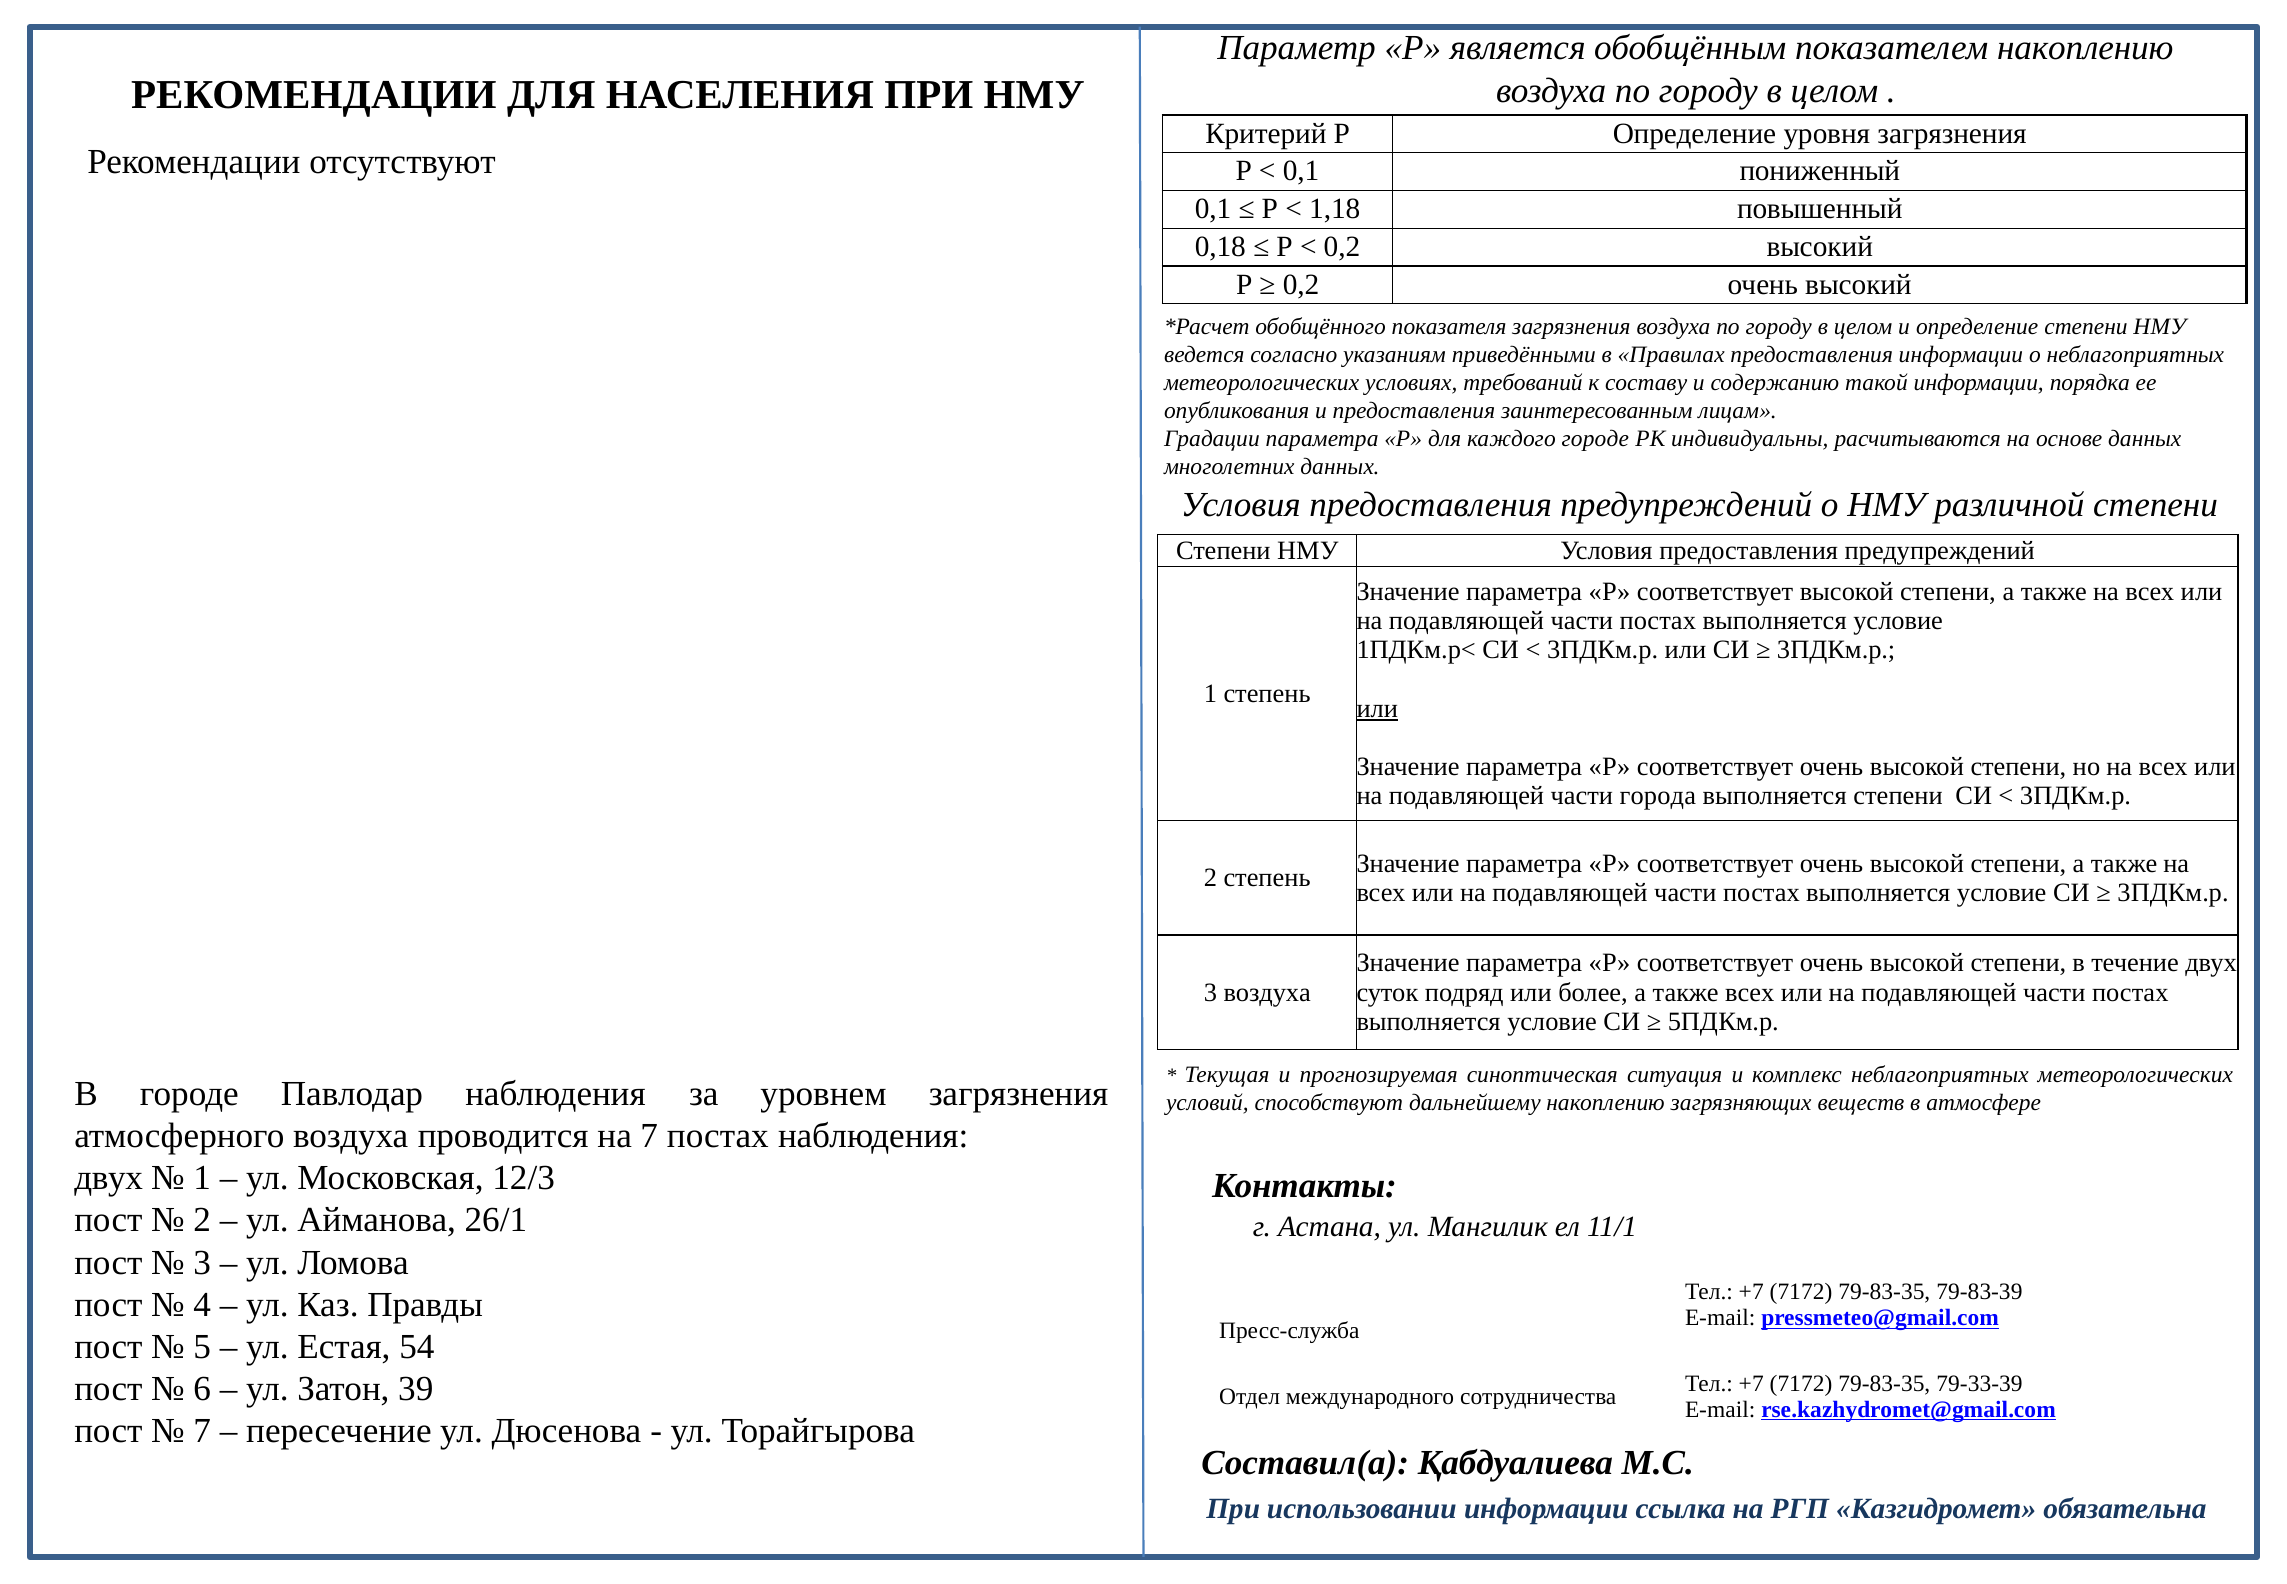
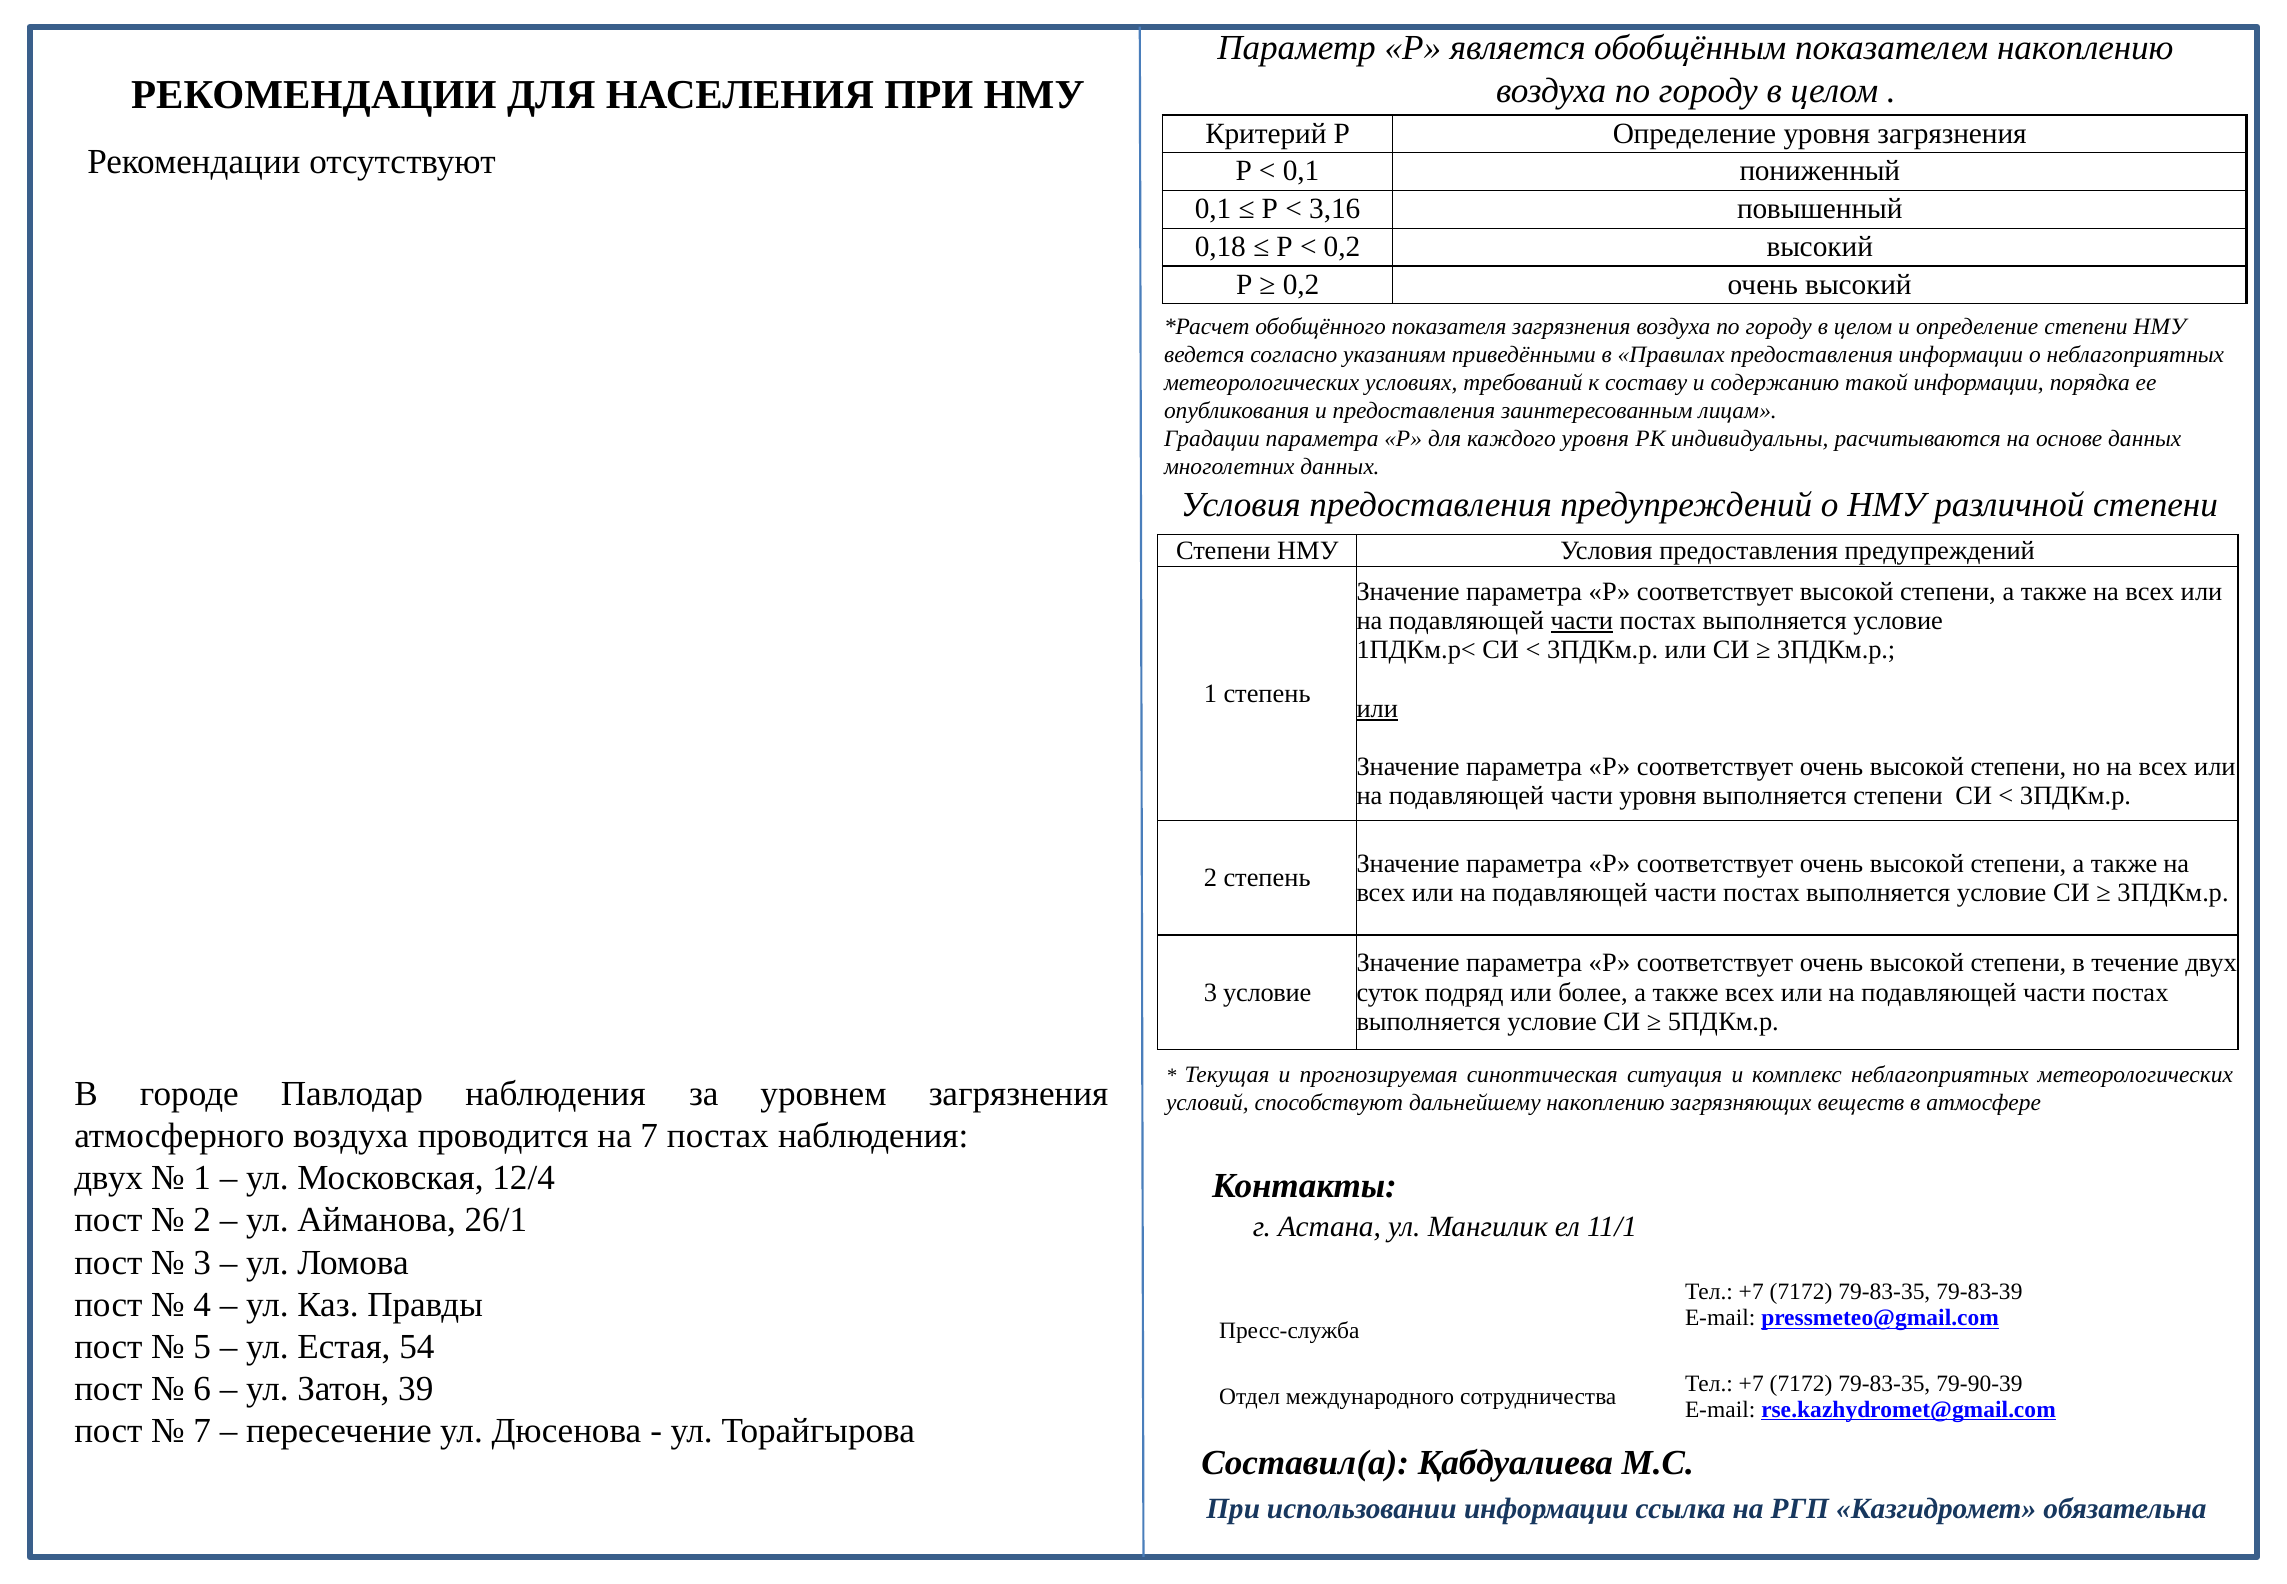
1,18: 1,18 -> 3,16
каждого городе: городе -> уровня
части at (1582, 620) underline: none -> present
части города: города -> уровня
3 воздуха: воздуха -> условие
12/3: 12/3 -> 12/4
79-33-39: 79-33-39 -> 79-90-39
